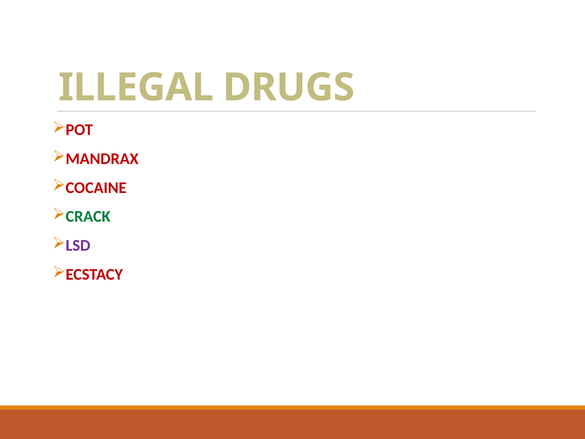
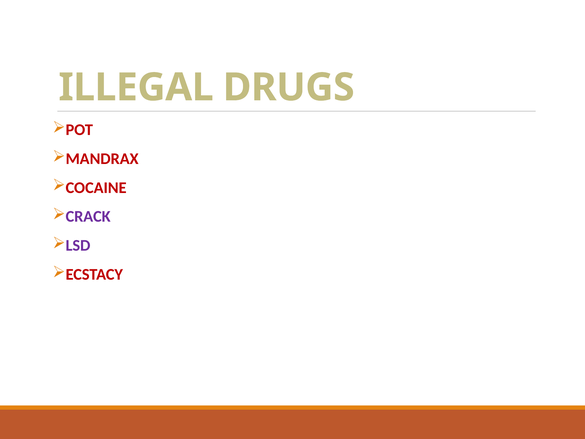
CRACK colour: green -> purple
